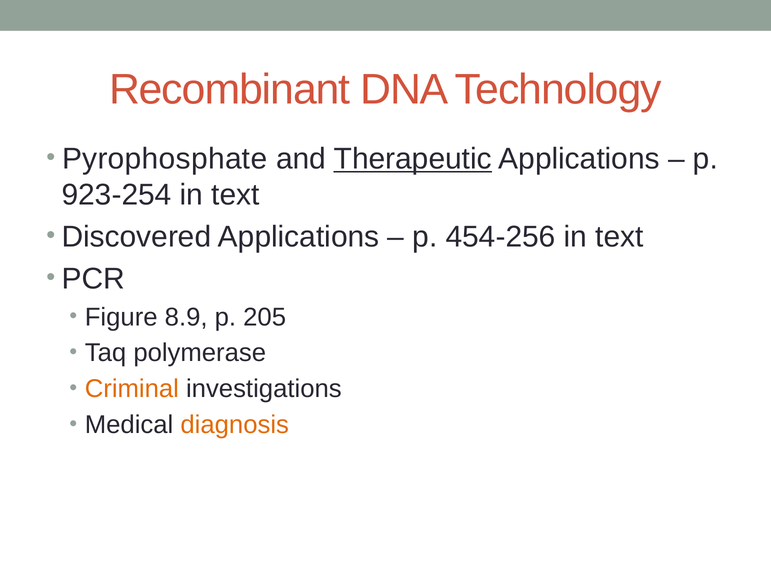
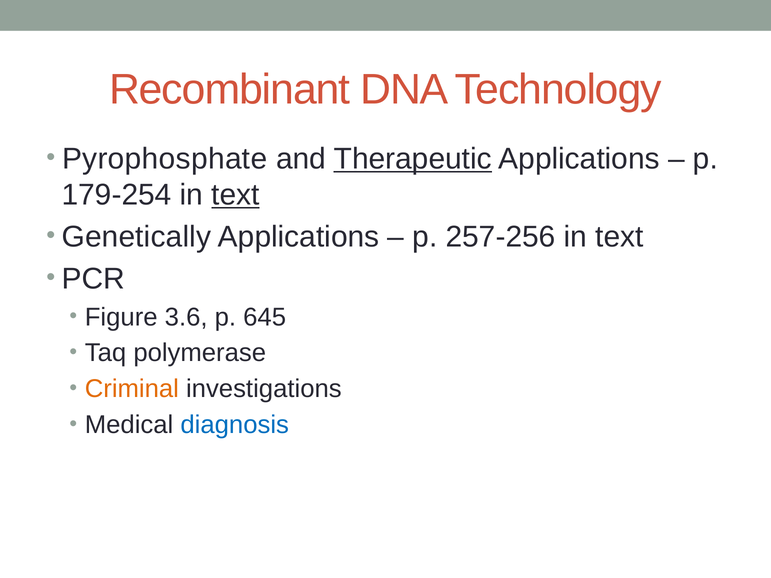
923-254: 923-254 -> 179-254
text at (235, 195) underline: none -> present
Discovered: Discovered -> Genetically
454-256: 454-256 -> 257-256
8.9: 8.9 -> 3.6
205: 205 -> 645
diagnosis colour: orange -> blue
